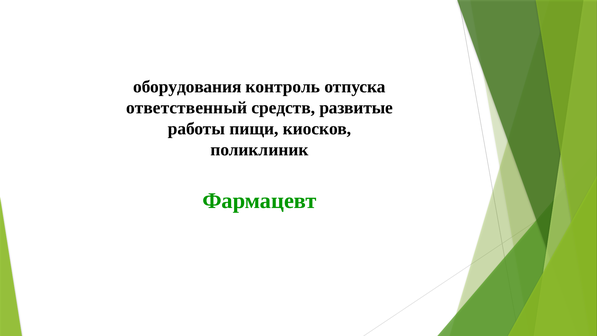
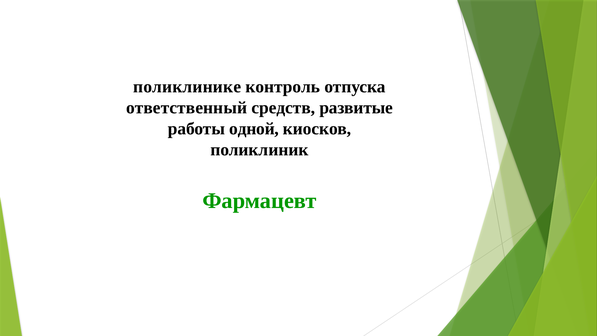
оборудования: оборудования -> поликлинике
пищи: пищи -> одной
